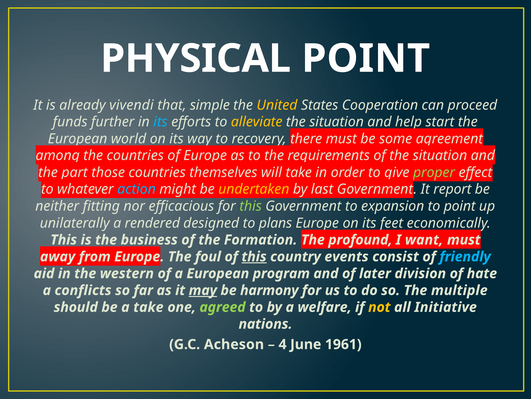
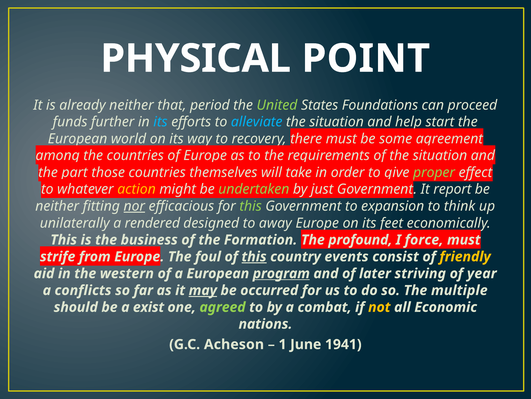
already vivendi: vivendi -> neither
simple: simple -> period
United colour: yellow -> light green
Cooperation: Cooperation -> Foundations
alleviate colour: yellow -> light blue
action colour: light blue -> yellow
undertaken colour: yellow -> light green
last: last -> just
nor underline: none -> present
to point: point -> think
plans: plans -> away
want: want -> force
away: away -> strife
friendly colour: light blue -> yellow
program underline: none -> present
division: division -> striving
hate: hate -> year
harmony: harmony -> occurred
a take: take -> exist
welfare: welfare -> combat
Initiative: Initiative -> Economic
4: 4 -> 1
1961: 1961 -> 1941
